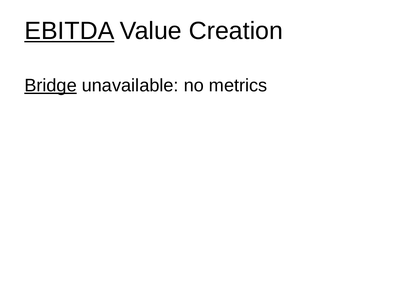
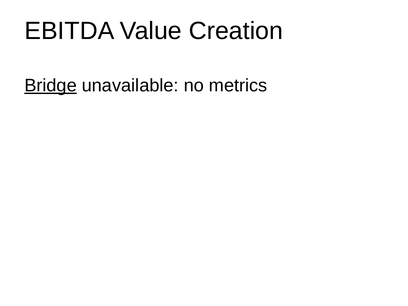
EBITDA underline: present -> none
